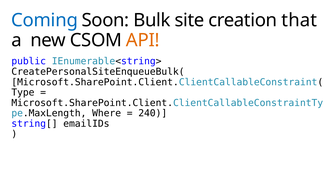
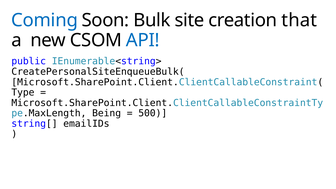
API colour: orange -> blue
Where: Where -> Being
240: 240 -> 500
